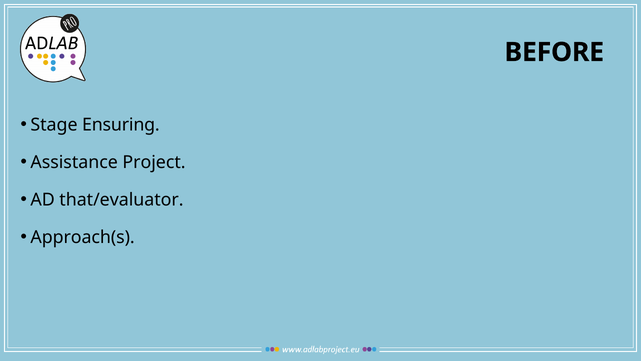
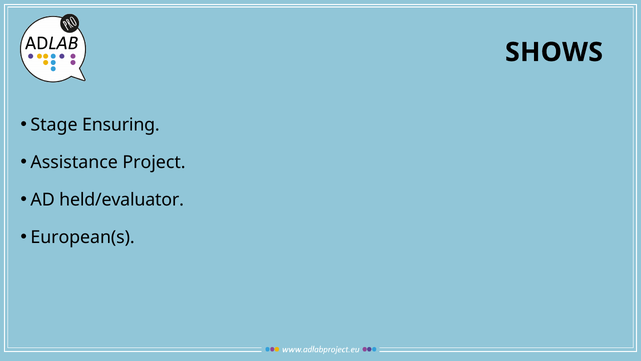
BEFORE: BEFORE -> SHOWS
that/evaluator: that/evaluator -> held/evaluator
Approach(s: Approach(s -> European(s
